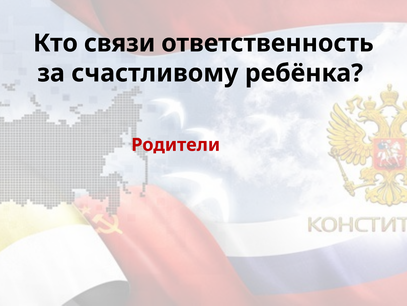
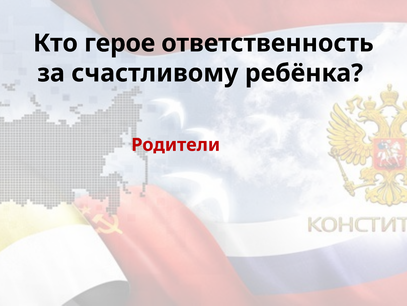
связи: связи -> герое
